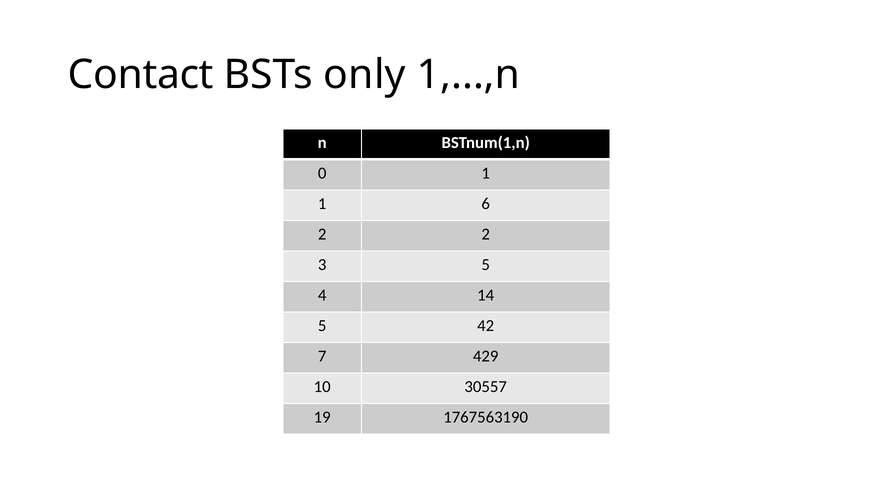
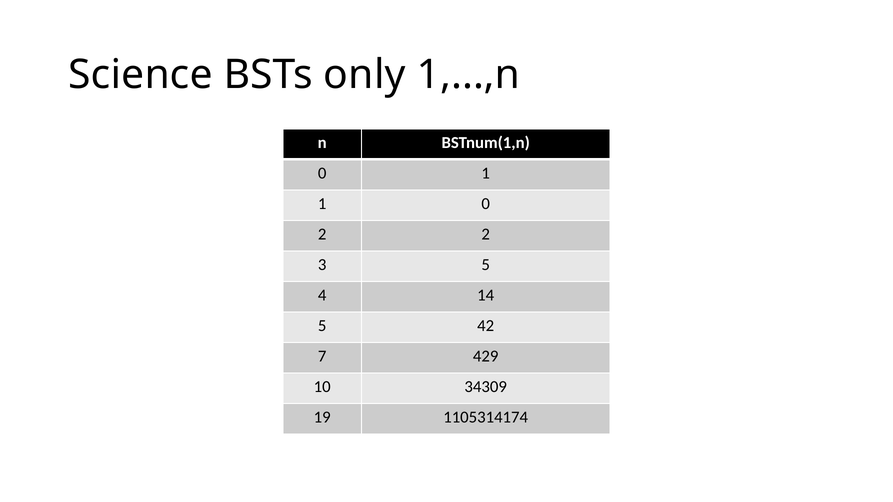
Contact: Contact -> Science
1 6: 6 -> 0
30557: 30557 -> 34309
1767563190: 1767563190 -> 1105314174
